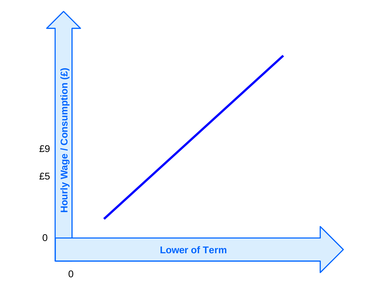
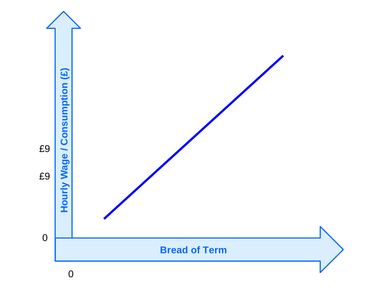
£5 at (45, 177): £5 -> £9
Lower: Lower -> Bread
